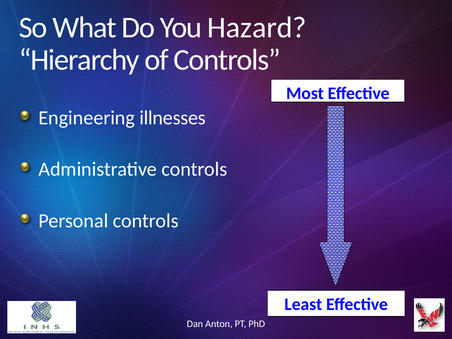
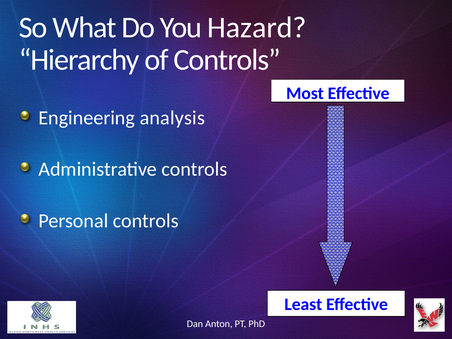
illnesses: illnesses -> analysis
